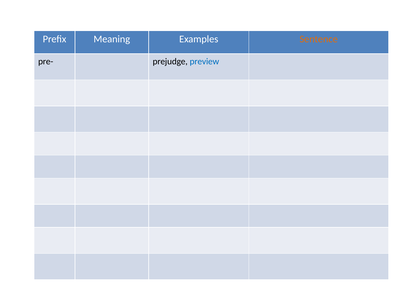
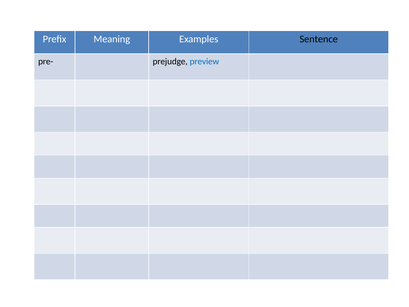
Sentence colour: orange -> black
